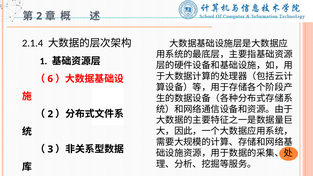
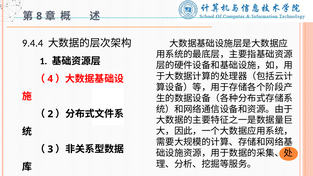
2 at (39, 16): 2 -> 8
2.1.4: 2.1.4 -> 9.4.4
6 at (50, 79): 6 -> 4
